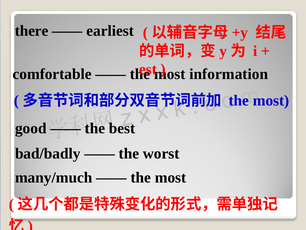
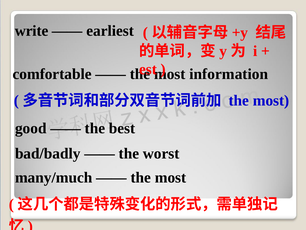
there: there -> write
